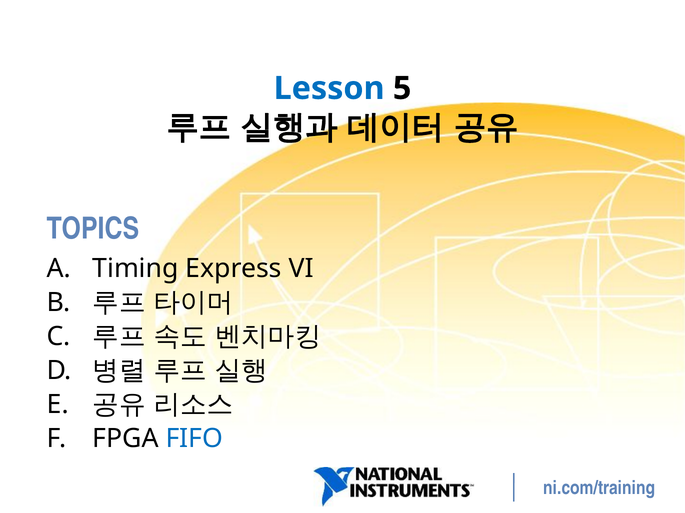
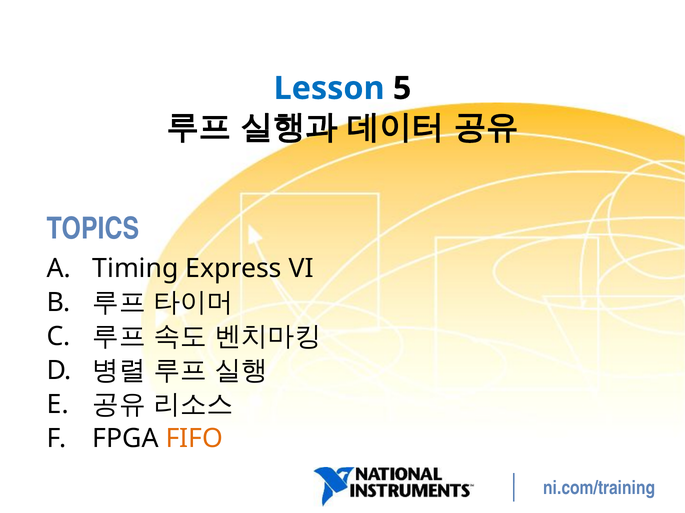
FIFO colour: blue -> orange
